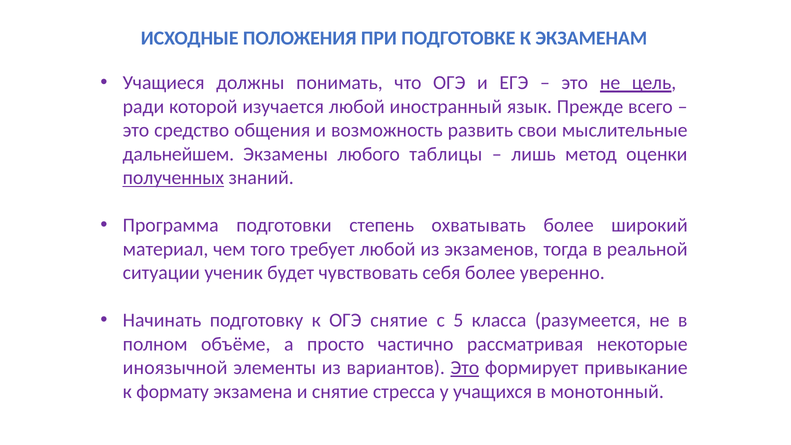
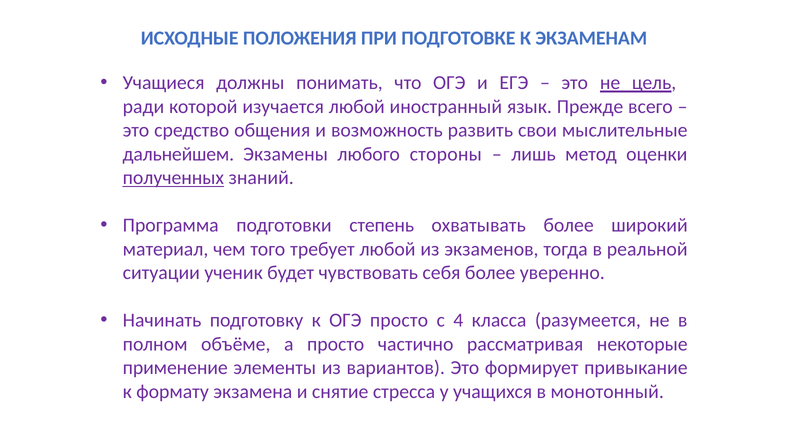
таблицы: таблицы -> стороны
ОГЭ снятие: снятие -> просто
5: 5 -> 4
иноязычной: иноязычной -> применение
Это at (465, 368) underline: present -> none
